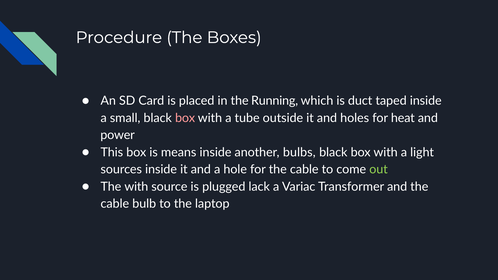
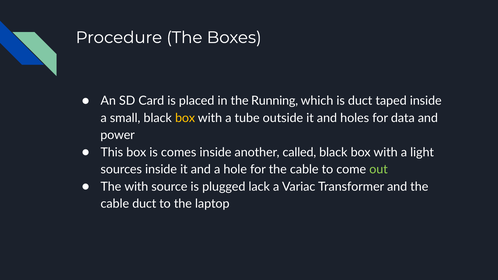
box at (185, 118) colour: pink -> yellow
heat: heat -> data
means: means -> comes
bulbs: bulbs -> called
cable bulb: bulb -> duct
